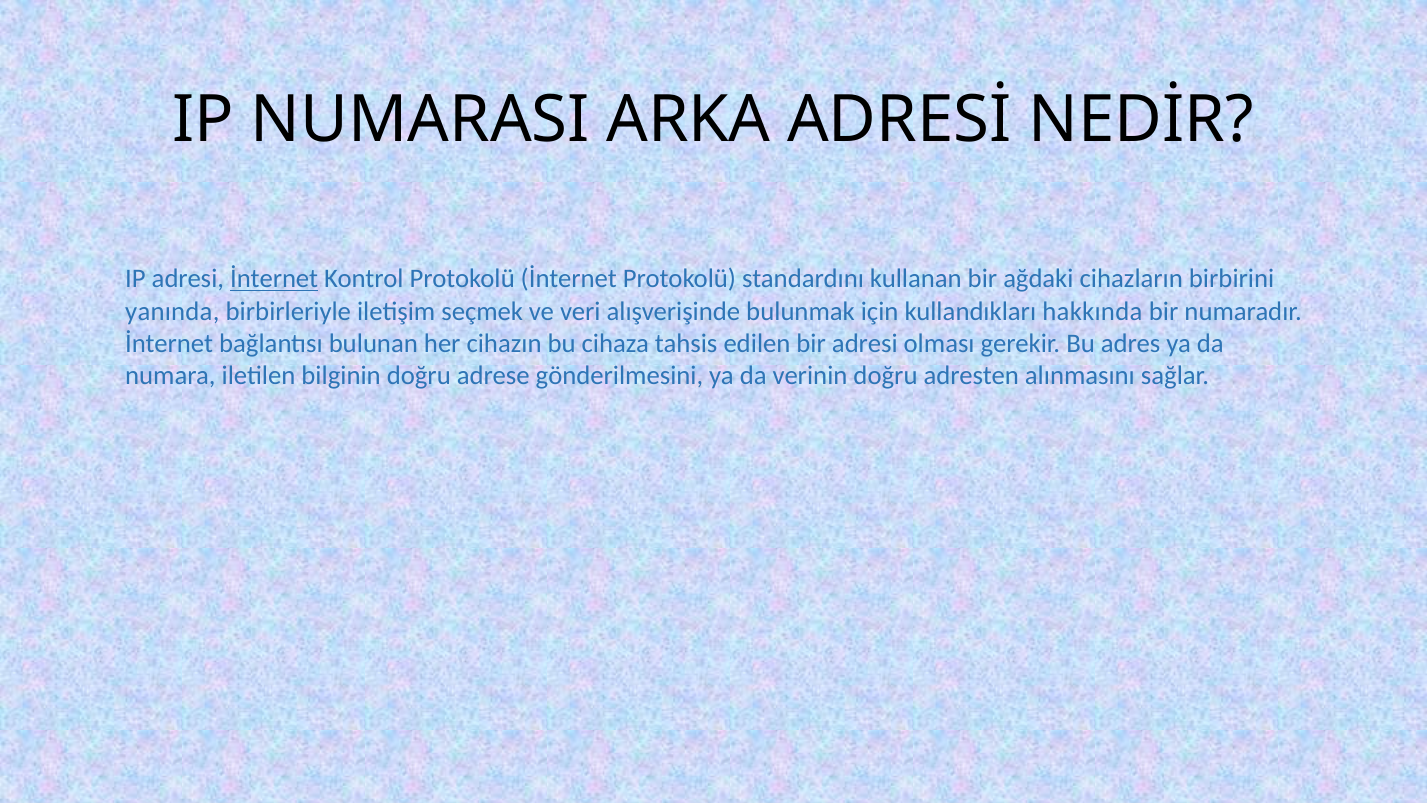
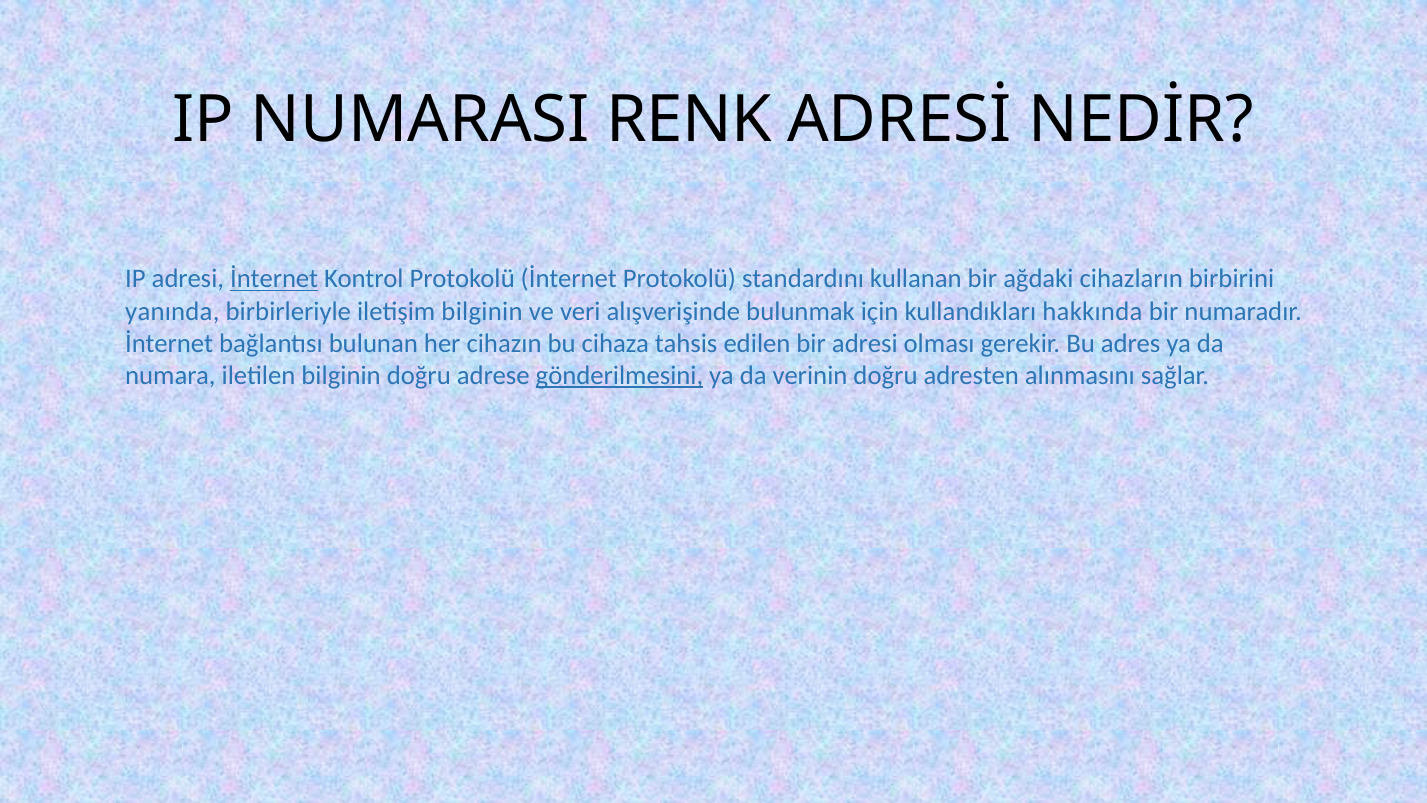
ARKA: ARKA -> RENK
iletişim seçmek: seçmek -> bilginin
gönderilmesini underline: none -> present
